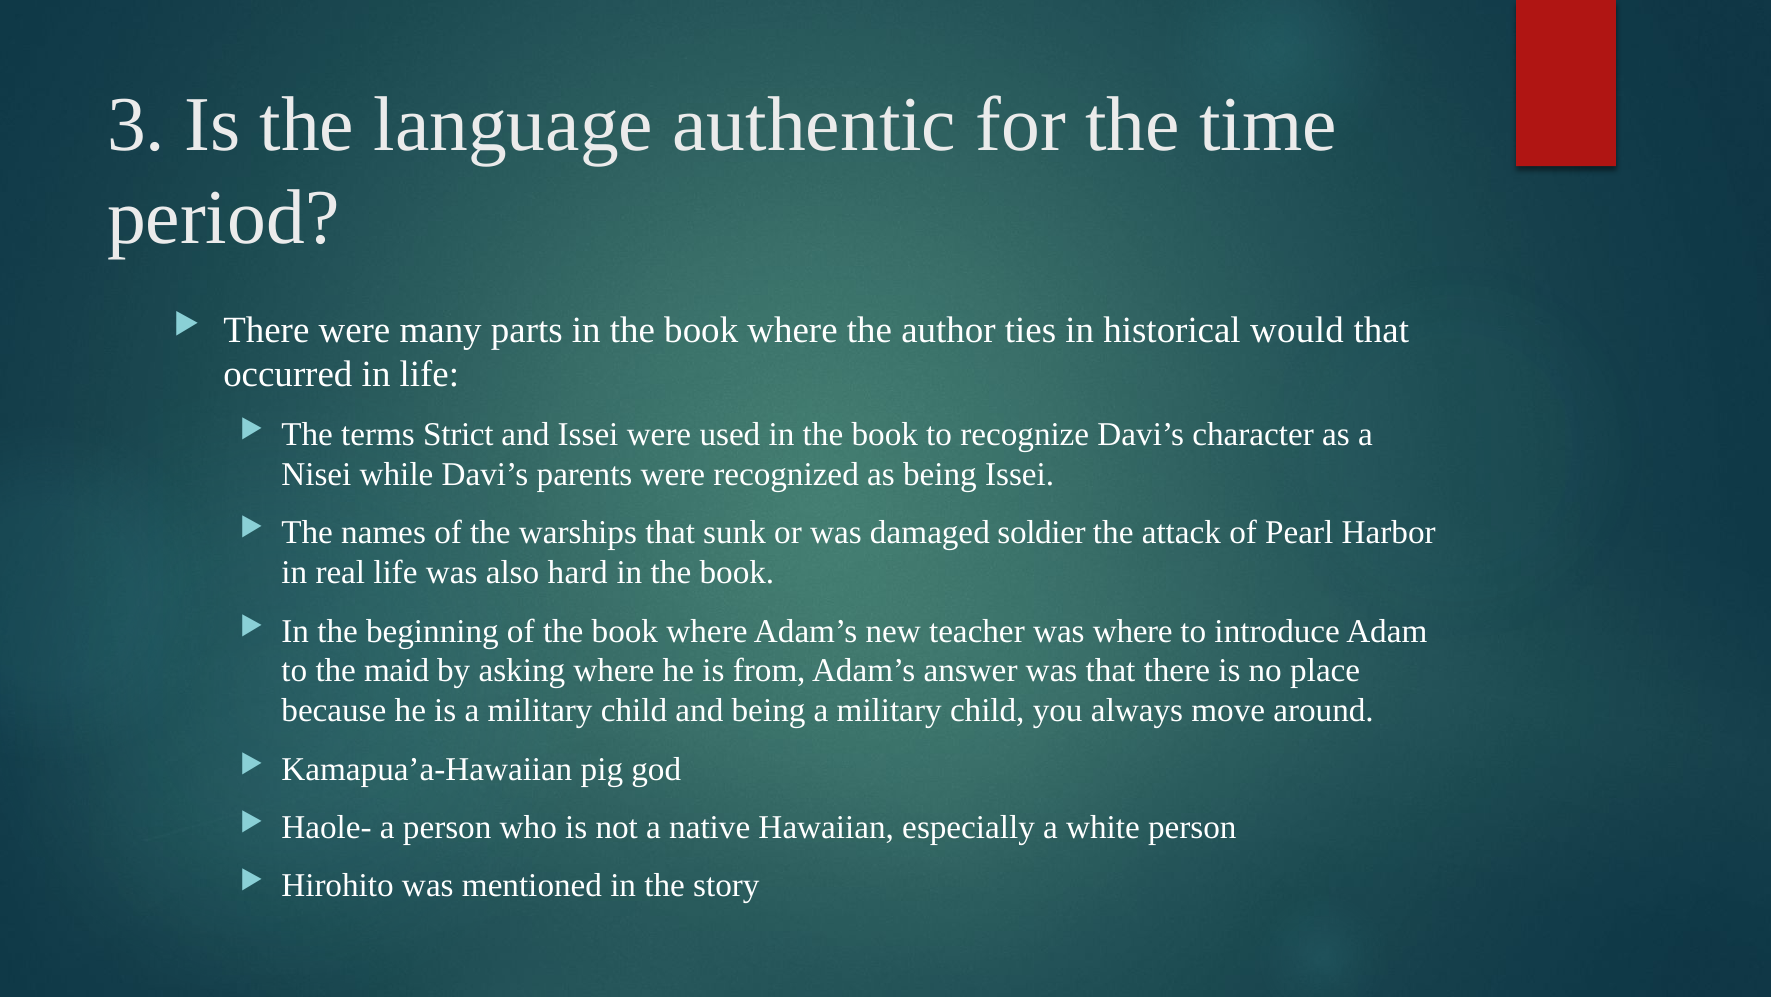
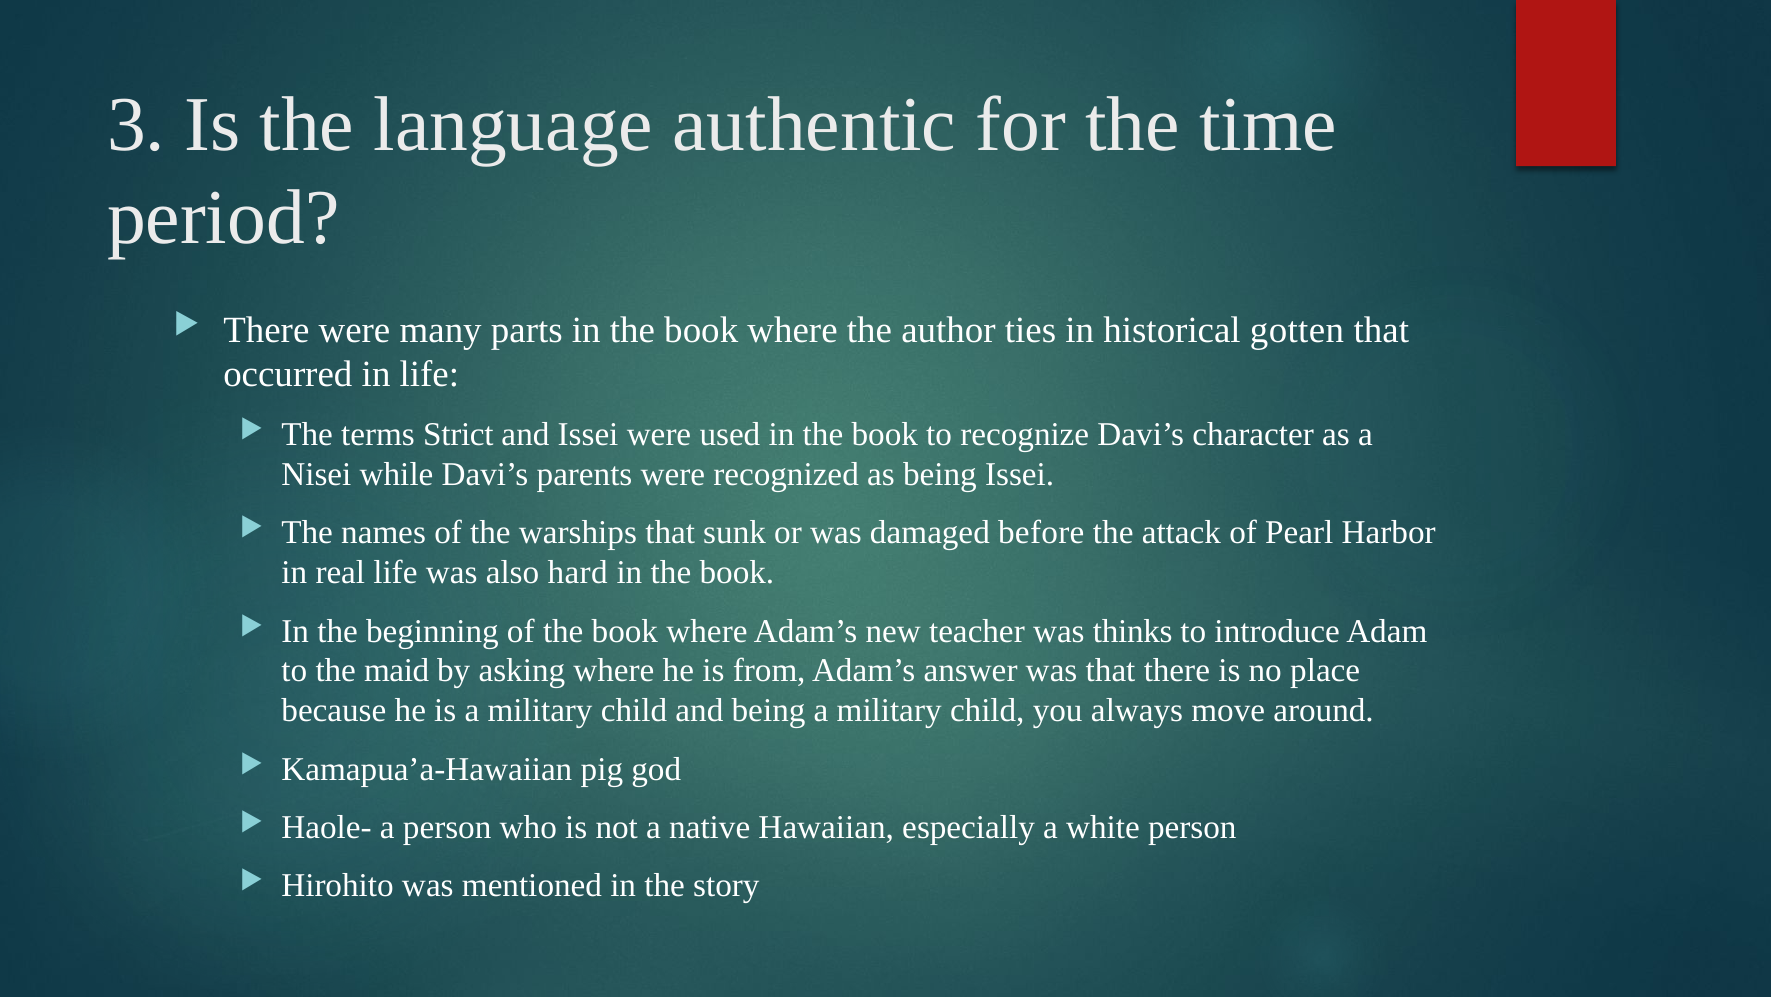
would: would -> gotten
soldier: soldier -> before
was where: where -> thinks
